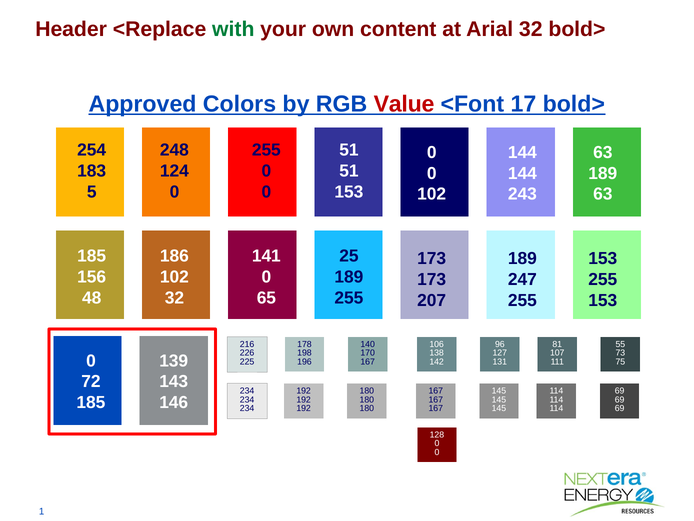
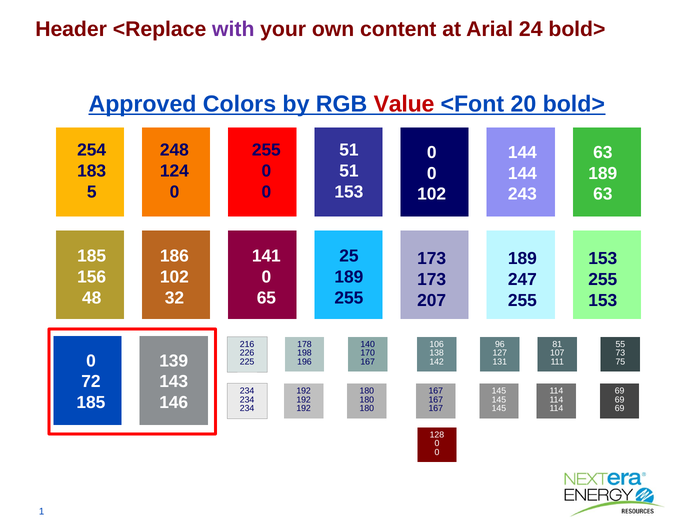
with colour: green -> purple
Arial 32: 32 -> 24
17: 17 -> 20
